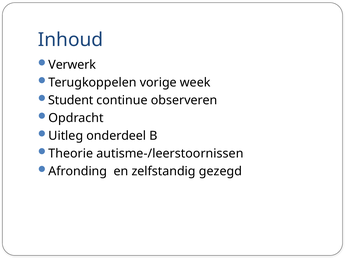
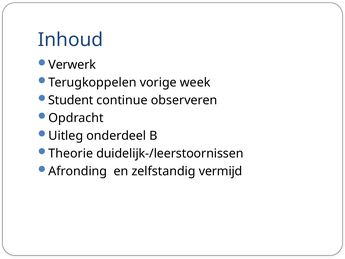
autisme-/leerstoornissen: autisme-/leerstoornissen -> duidelijk-/leerstoornissen
gezegd: gezegd -> vermijd
